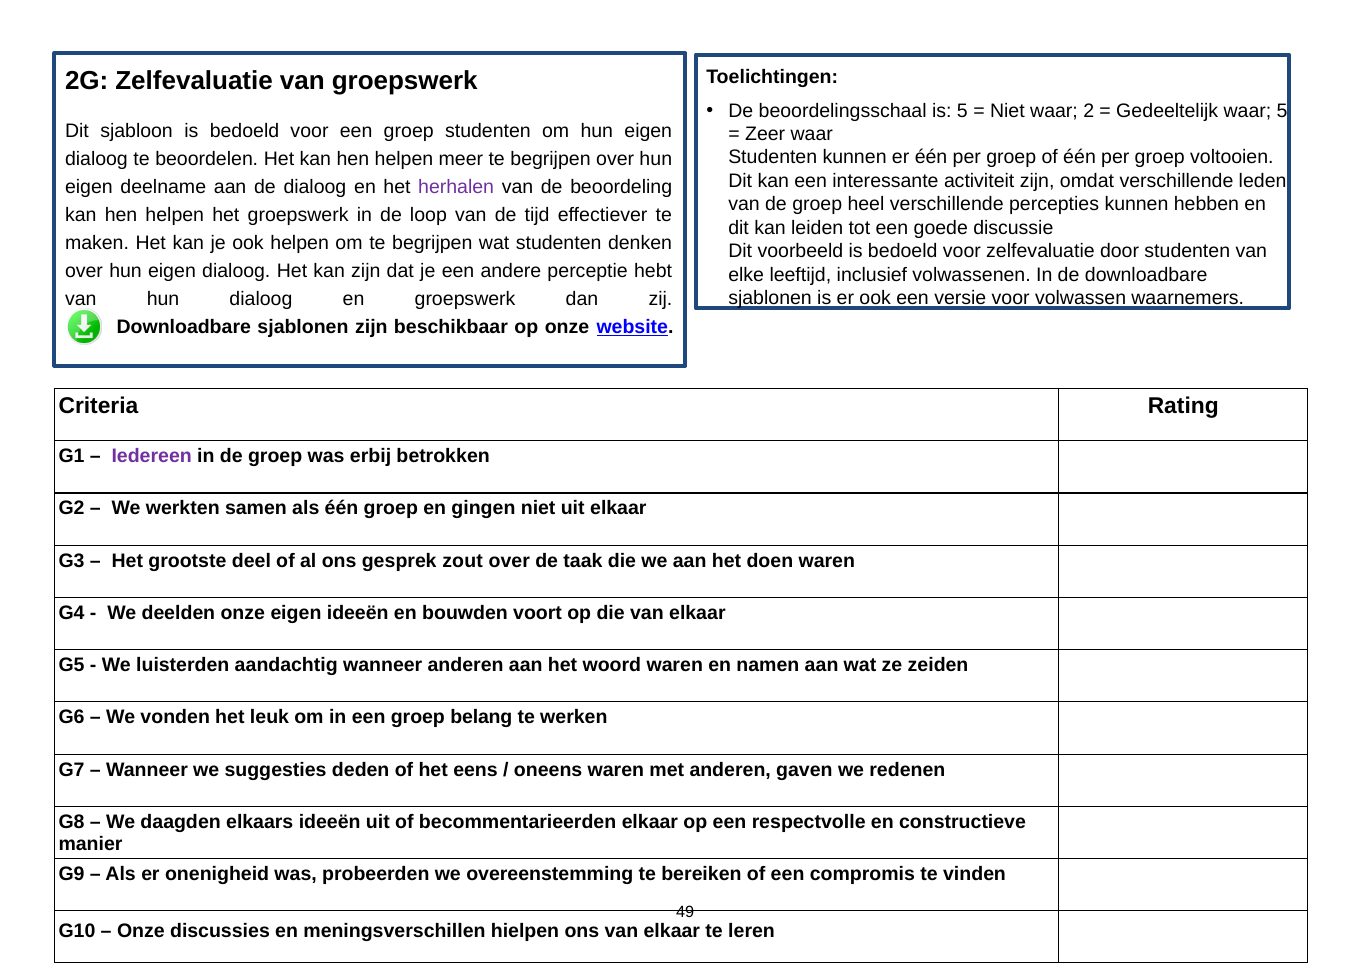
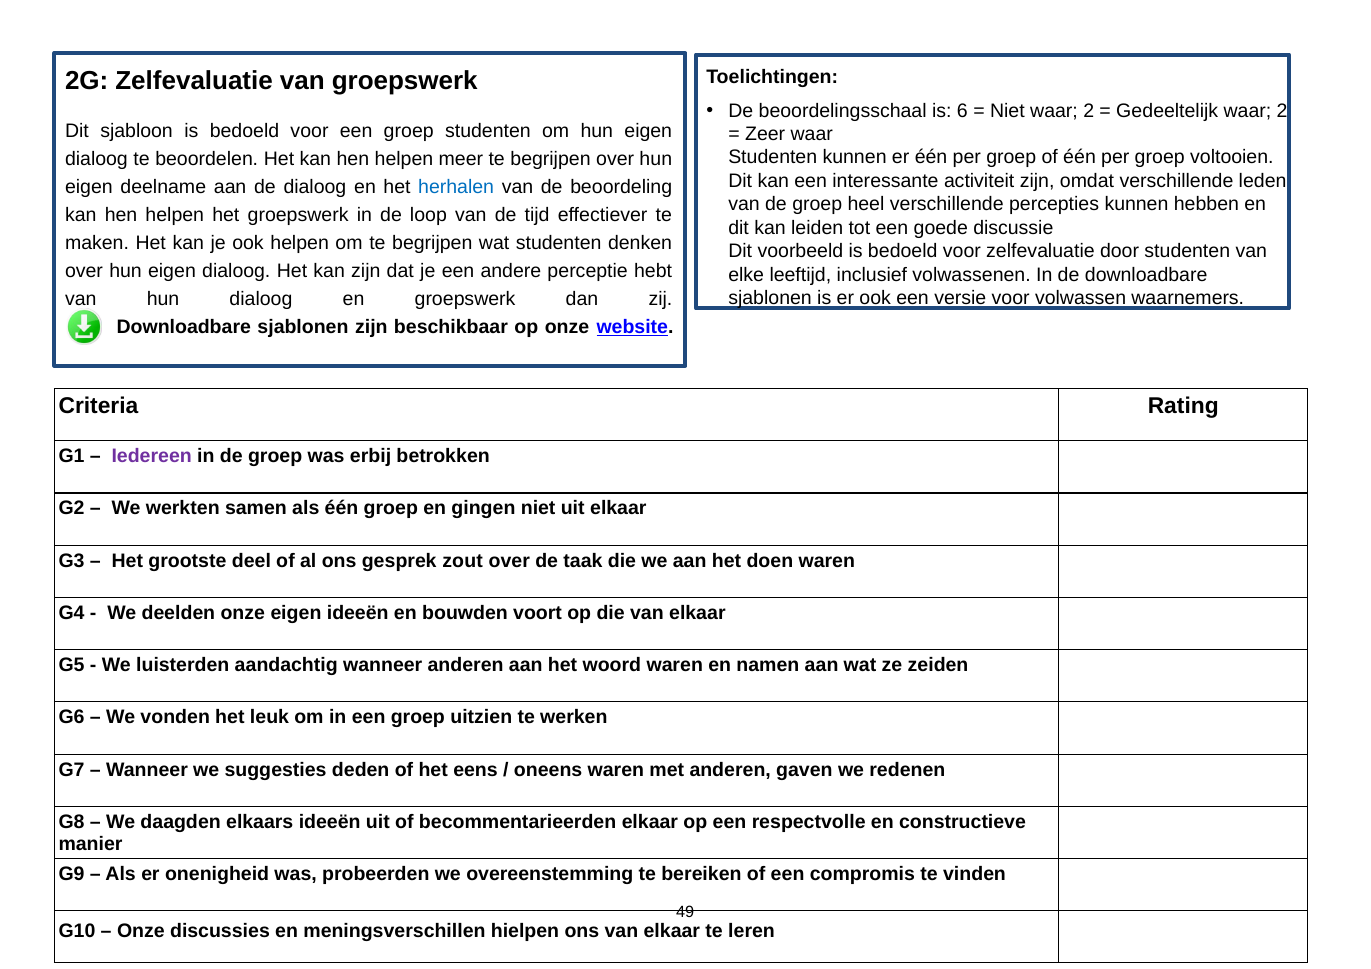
is 5: 5 -> 6
Gedeeltelijk waar 5: 5 -> 2
herhalen colour: purple -> blue
belang: belang -> uitzien
